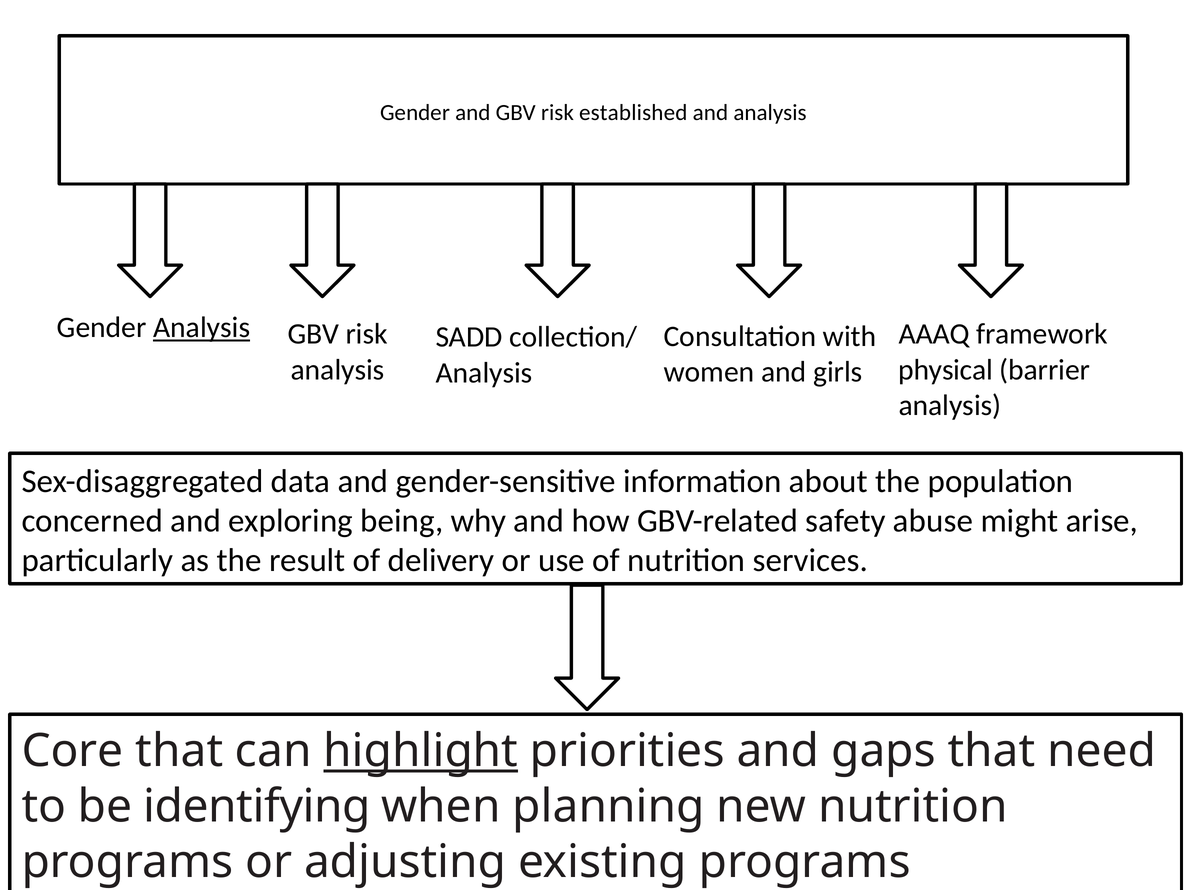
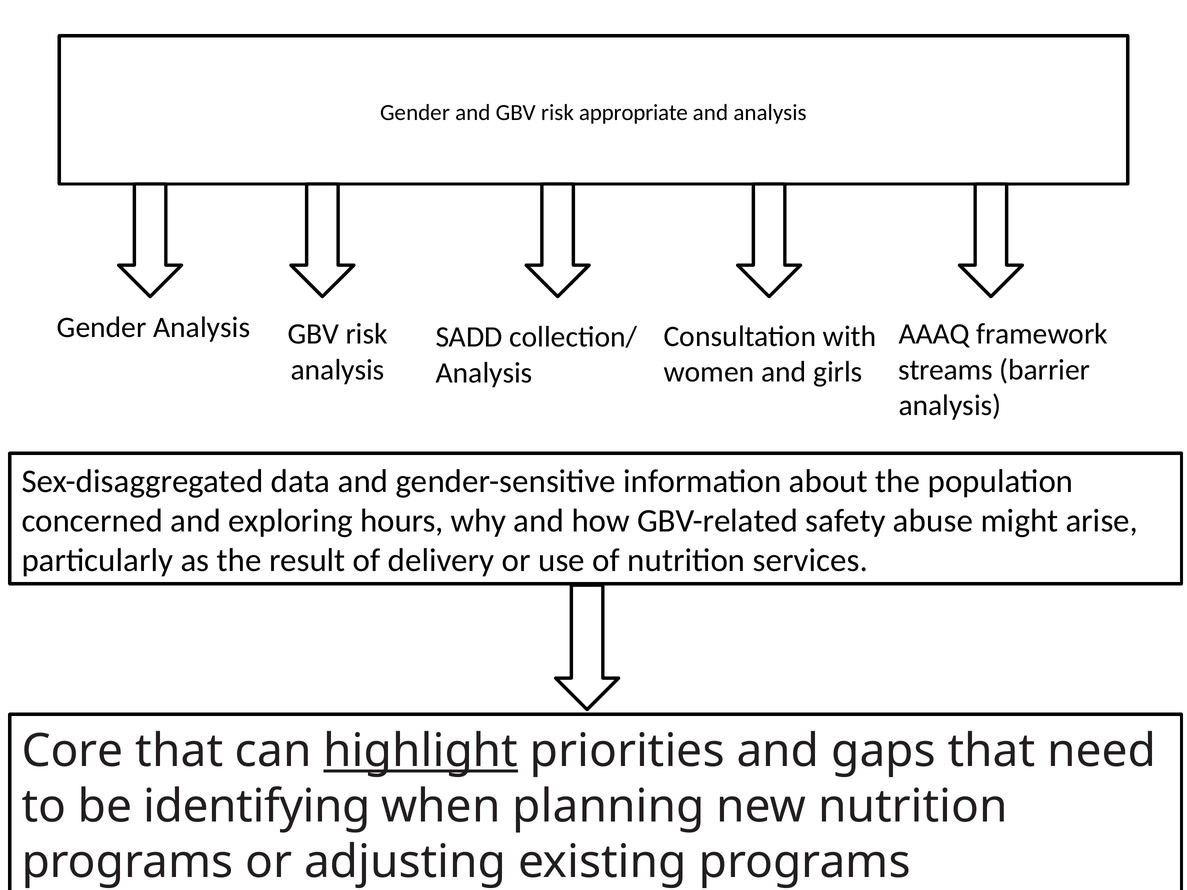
established: established -> appropriate
Analysis at (202, 328) underline: present -> none
physical: physical -> streams
being: being -> hours
